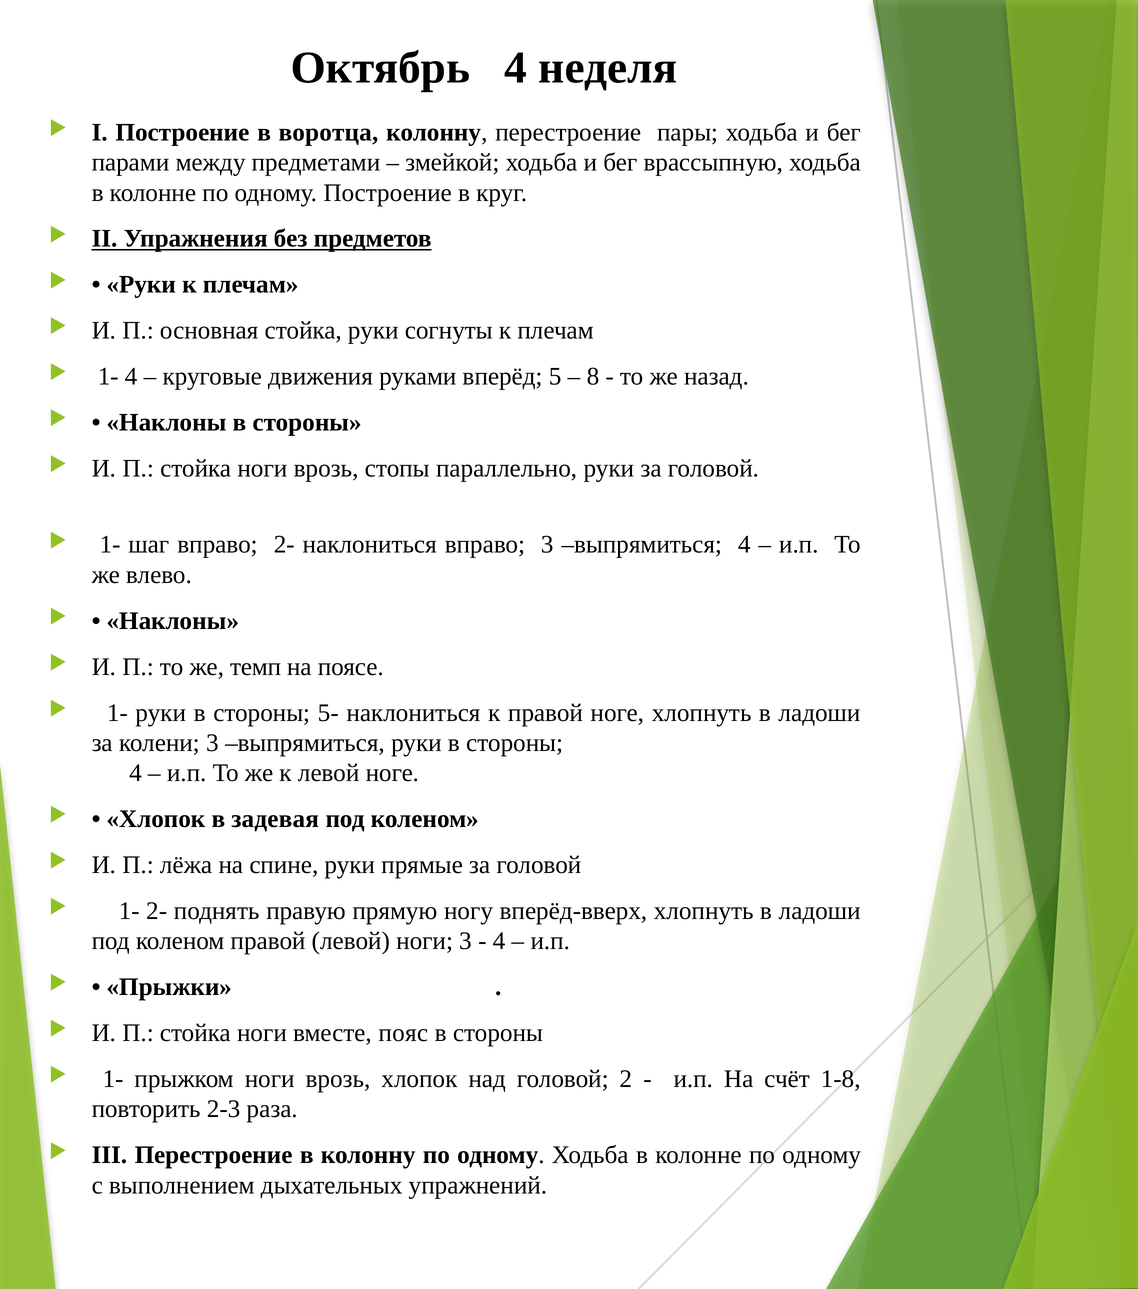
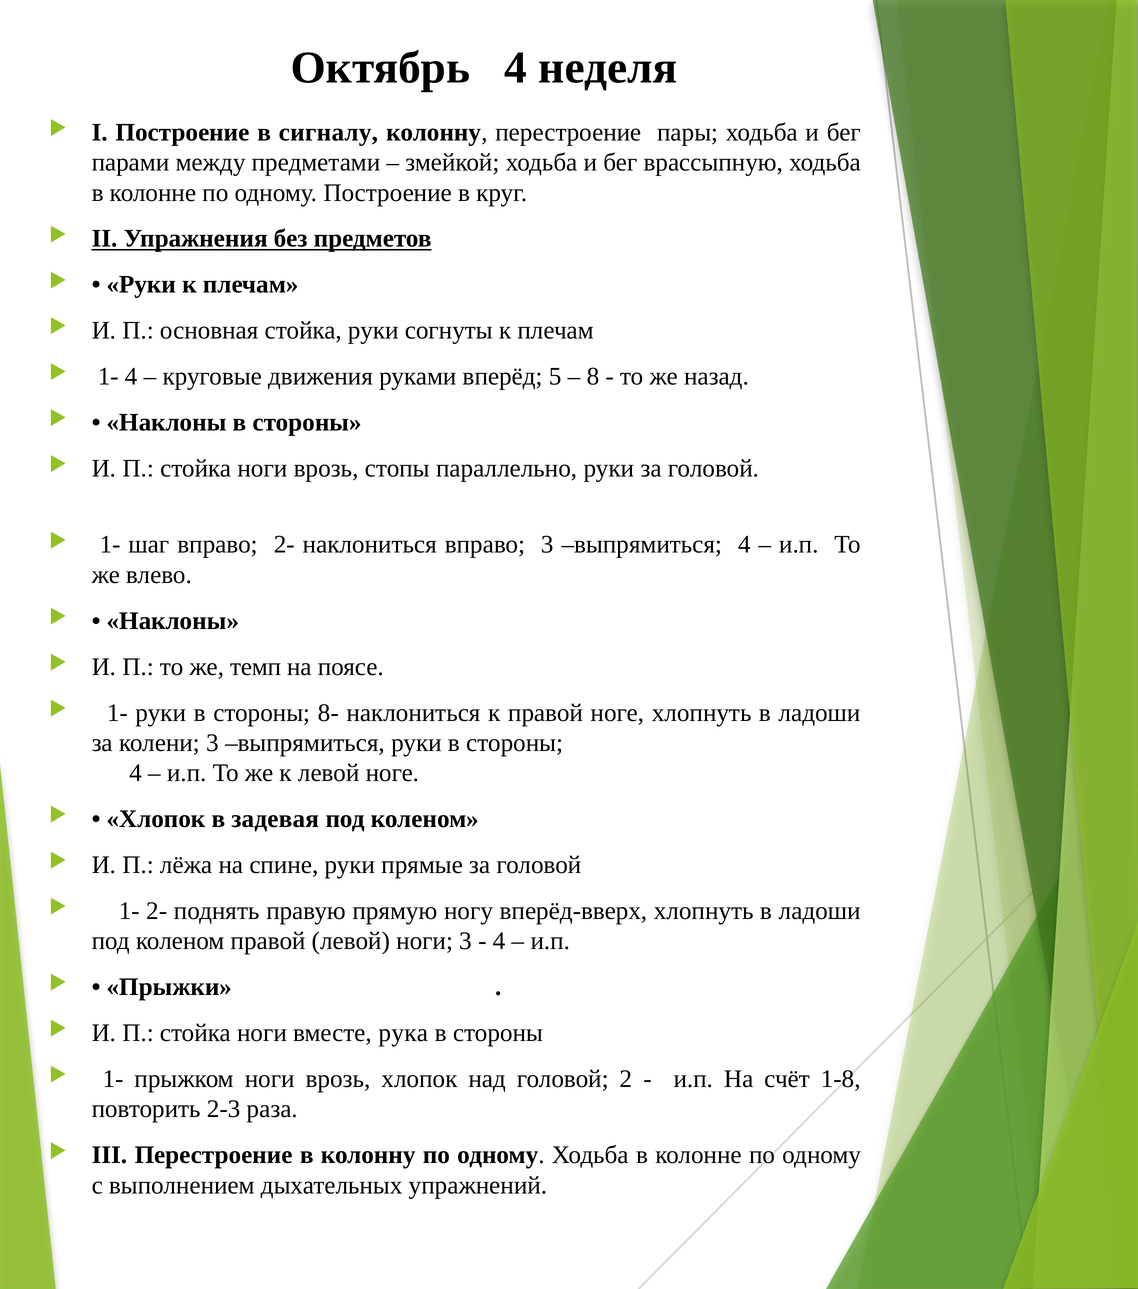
воротца: воротца -> сигналу
5-: 5- -> 8-
пояс: пояс -> рука
